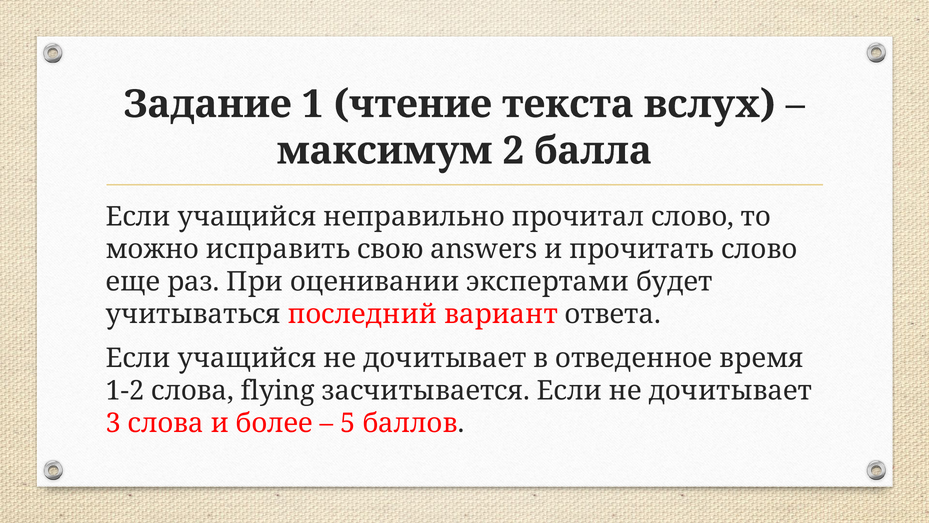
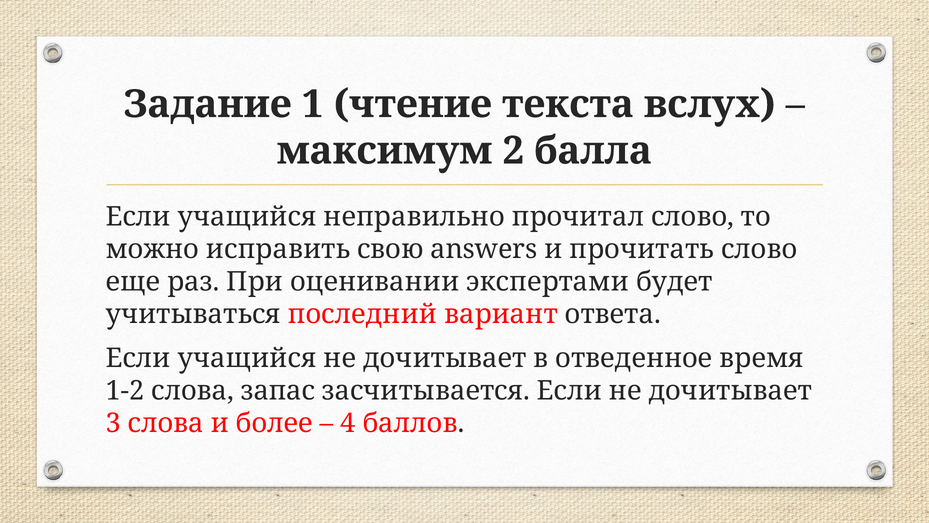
flying: flying -> запас
5: 5 -> 4
